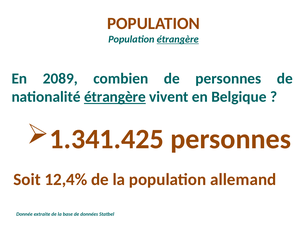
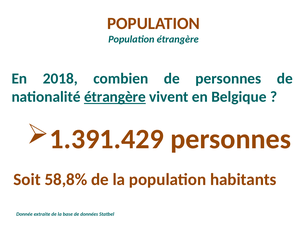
étrangère at (178, 39) underline: present -> none
2089: 2089 -> 2018
1.341.425: 1.341.425 -> 1.391.429
12,4%: 12,4% -> 58,8%
allemand: allemand -> habitants
